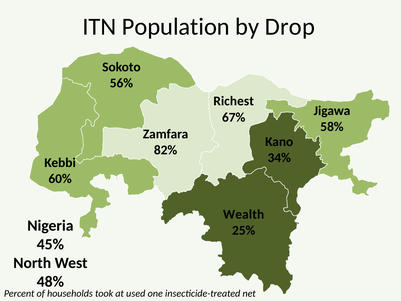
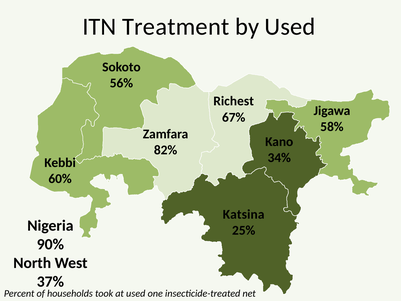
Population: Population -> Treatment
by Drop: Drop -> Used
Wealth: Wealth -> Katsina
45%: 45% -> 90%
48%: 48% -> 37%
